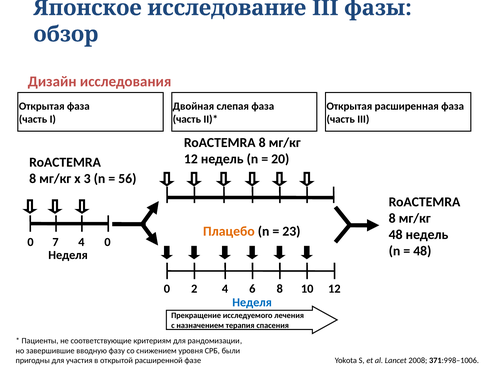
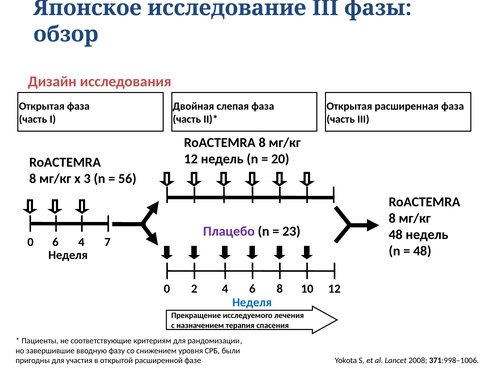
Плацебо colour: orange -> purple
0 7: 7 -> 6
4 0: 0 -> 7
